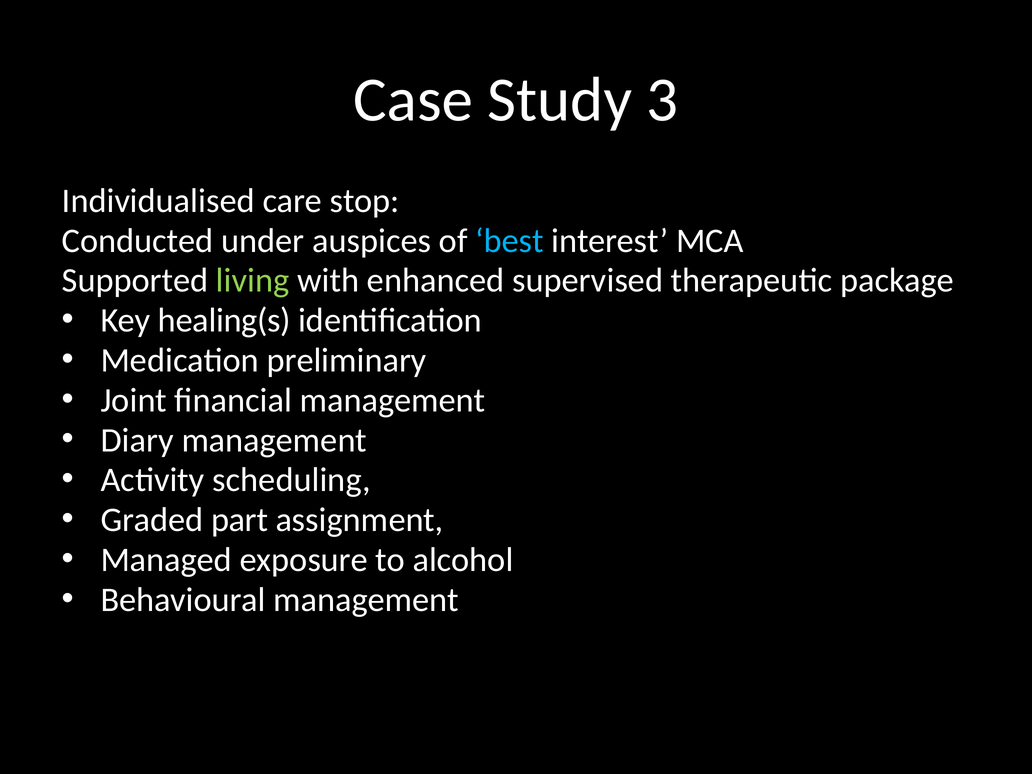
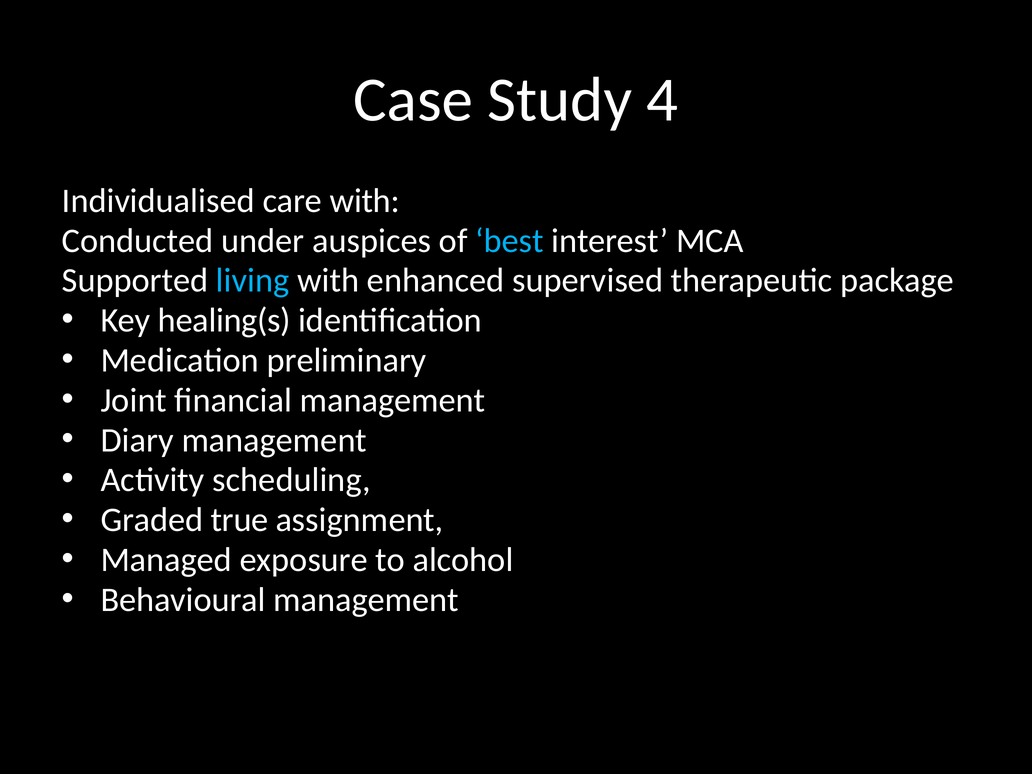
3: 3 -> 4
care stop: stop -> with
living colour: light green -> light blue
part: part -> true
